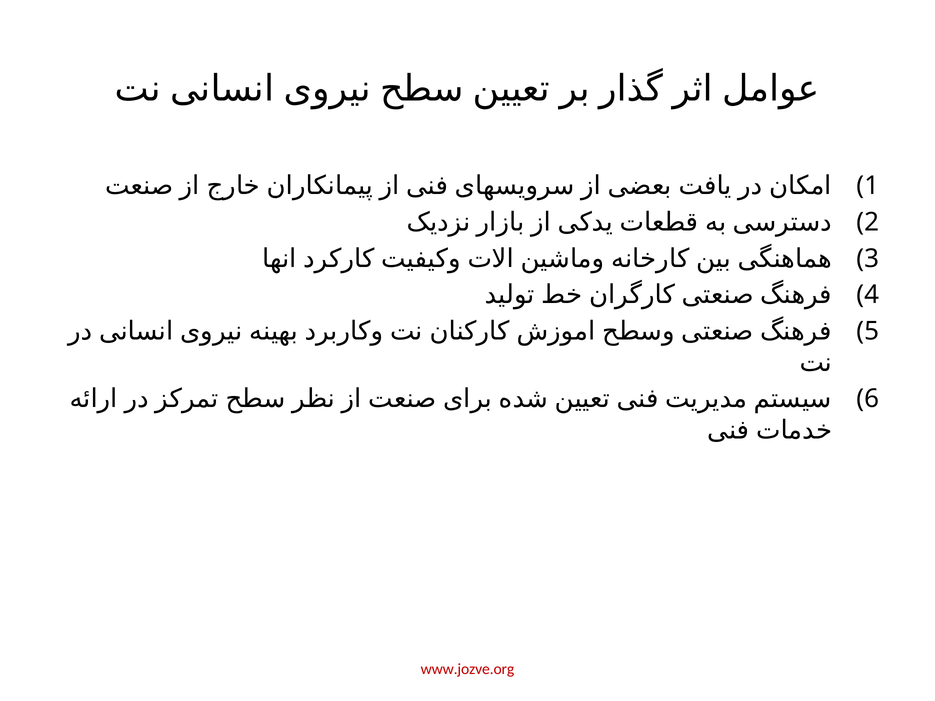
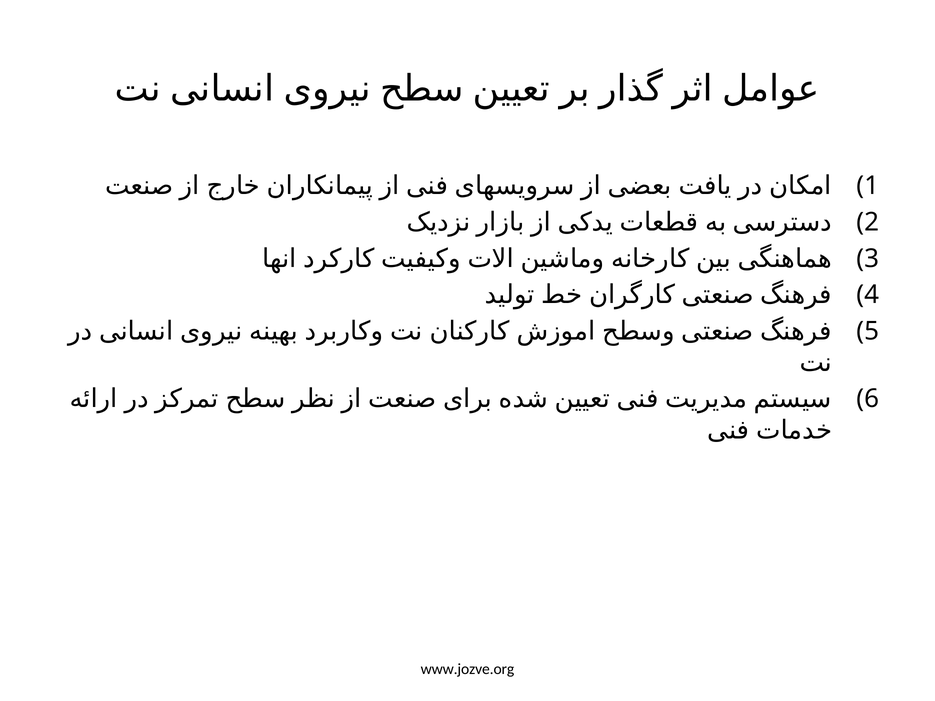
www.jozve.org colour: red -> black
